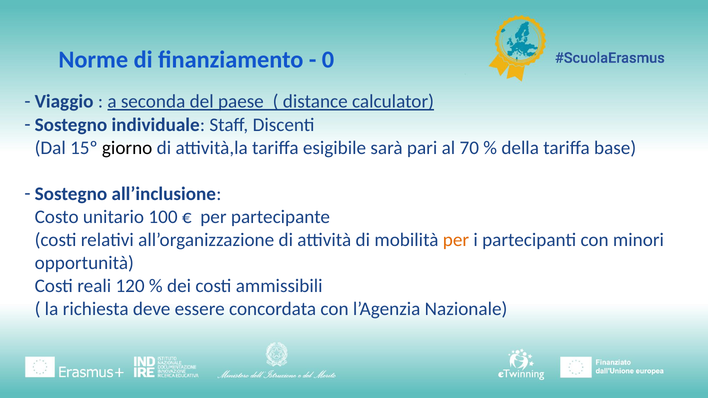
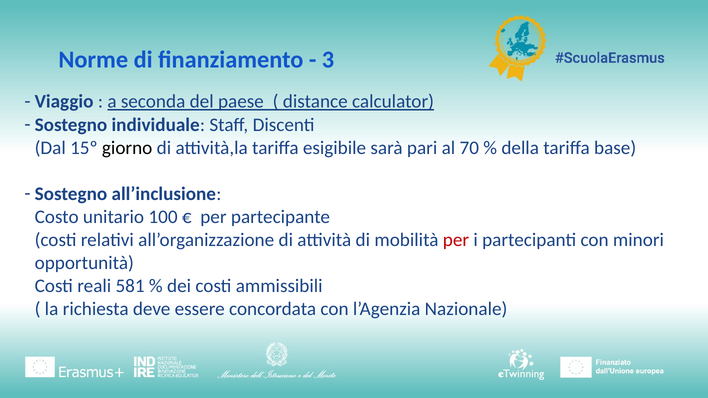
0: 0 -> 3
per at (456, 240) colour: orange -> red
120: 120 -> 581
